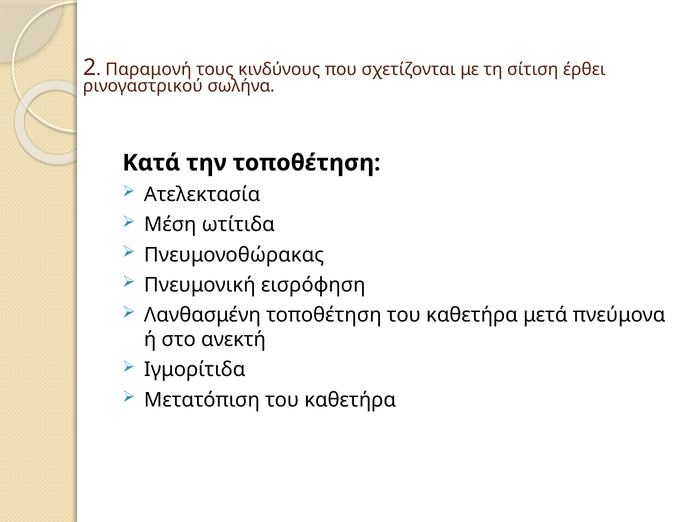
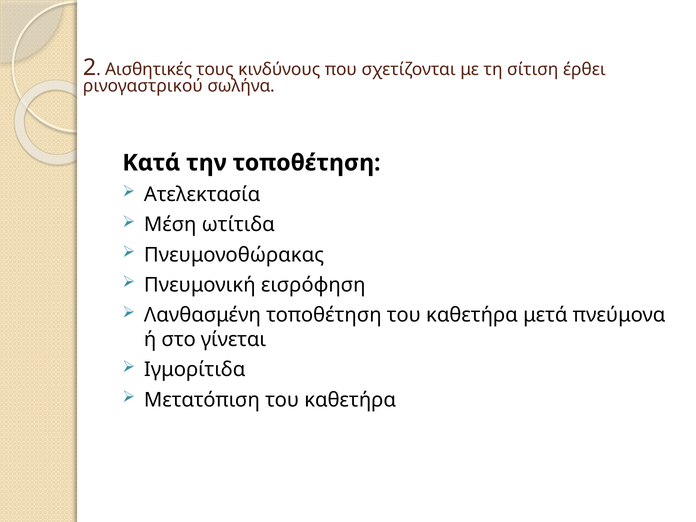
Παραμονή: Παραμονή -> Αισθητικές
ανεκτή: ανεκτή -> γίνεται
